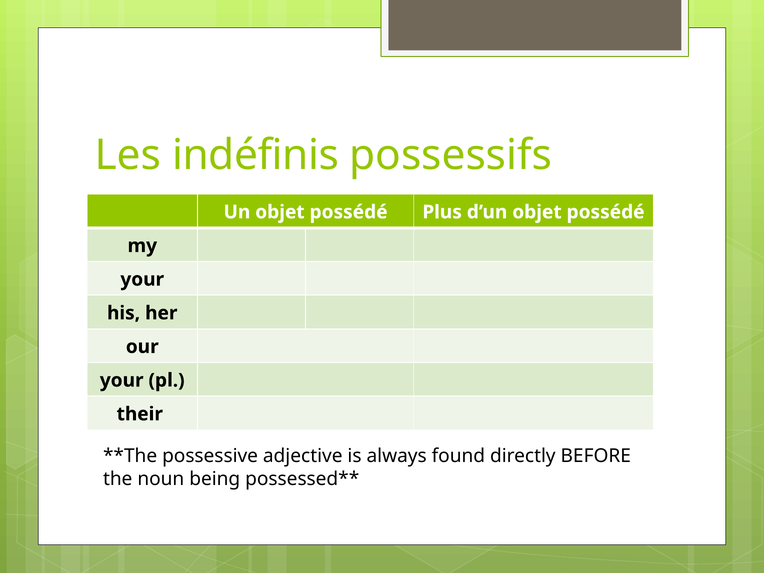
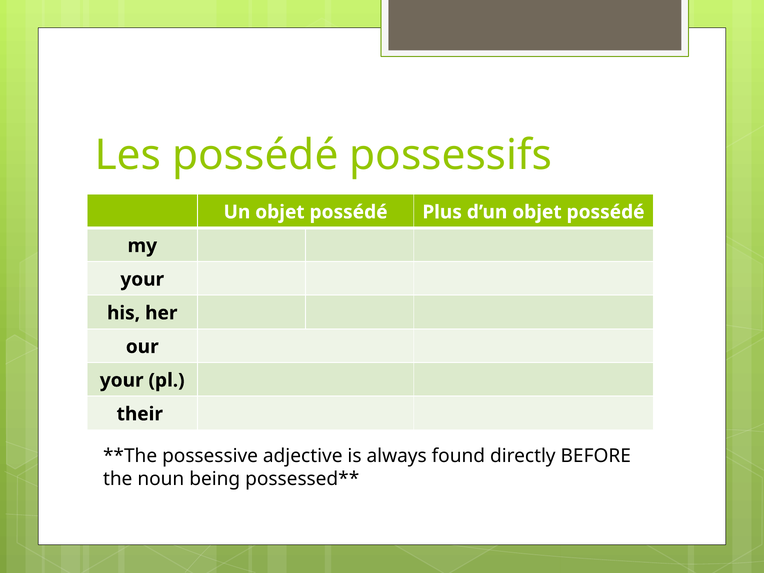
Les indéfinis: indéfinis -> possédé
